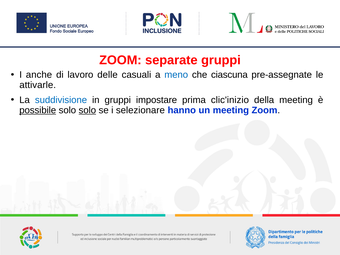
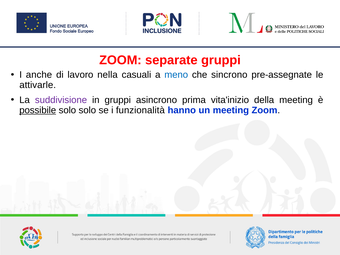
delle: delle -> nella
ciascuna: ciascuna -> sincrono
suddivisione colour: blue -> purple
impostare: impostare -> asincrono
clic'inizio: clic'inizio -> vita'inizio
solo at (87, 110) underline: present -> none
selezionare: selezionare -> funzionalità
